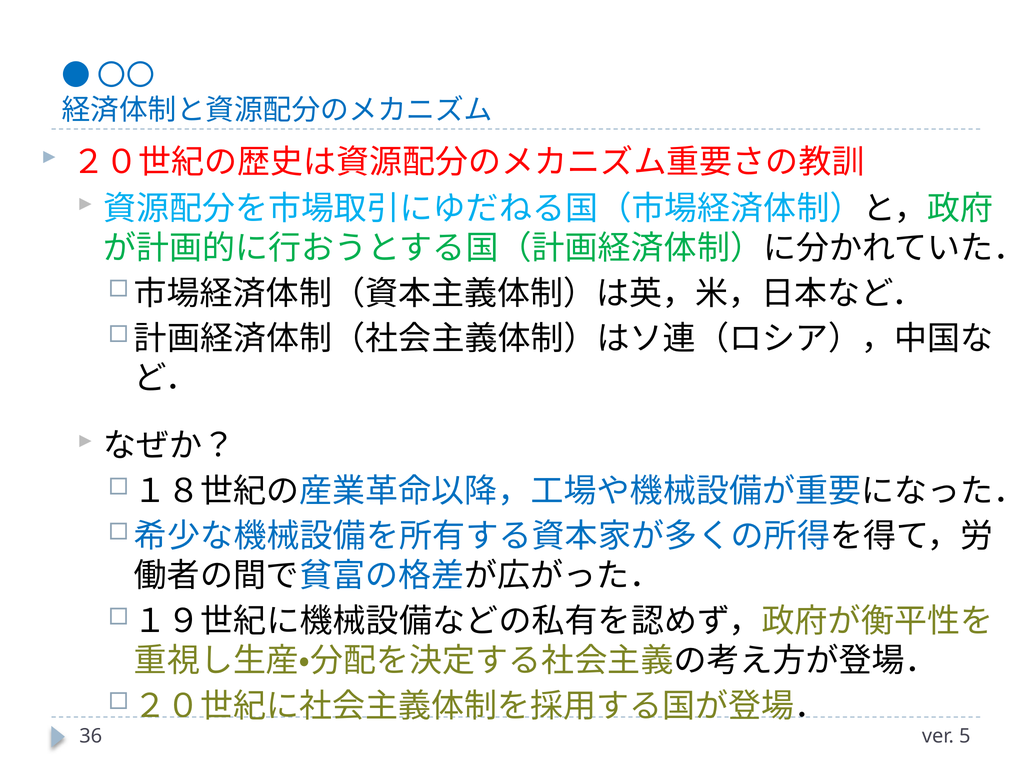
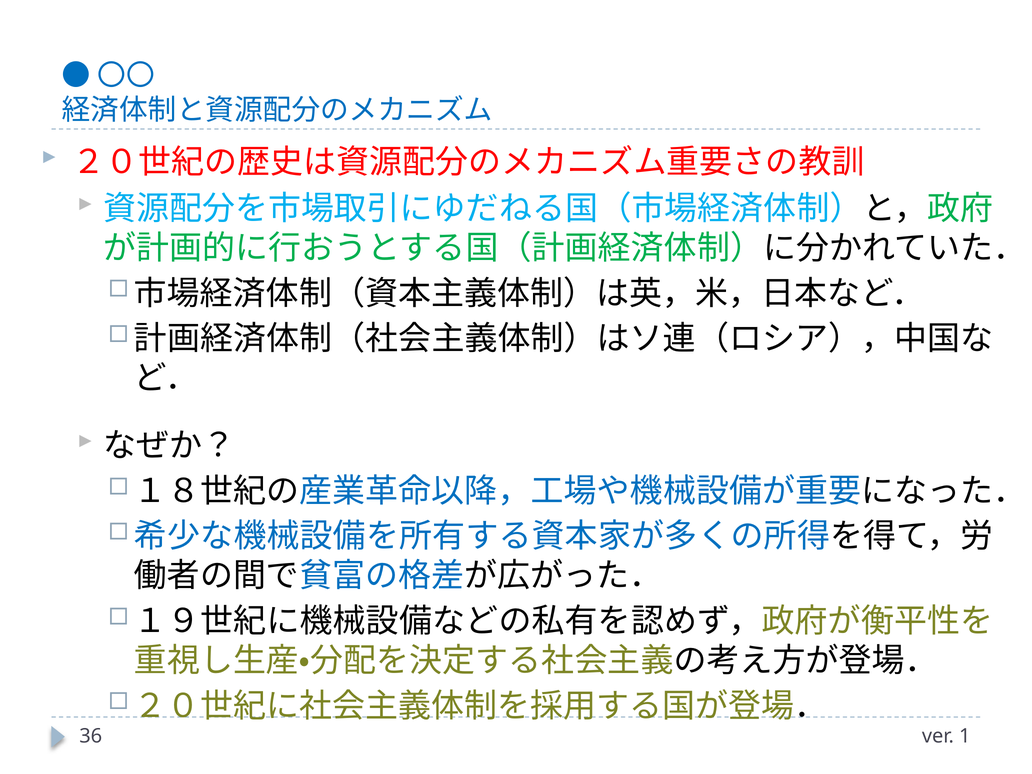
5: 5 -> 1
